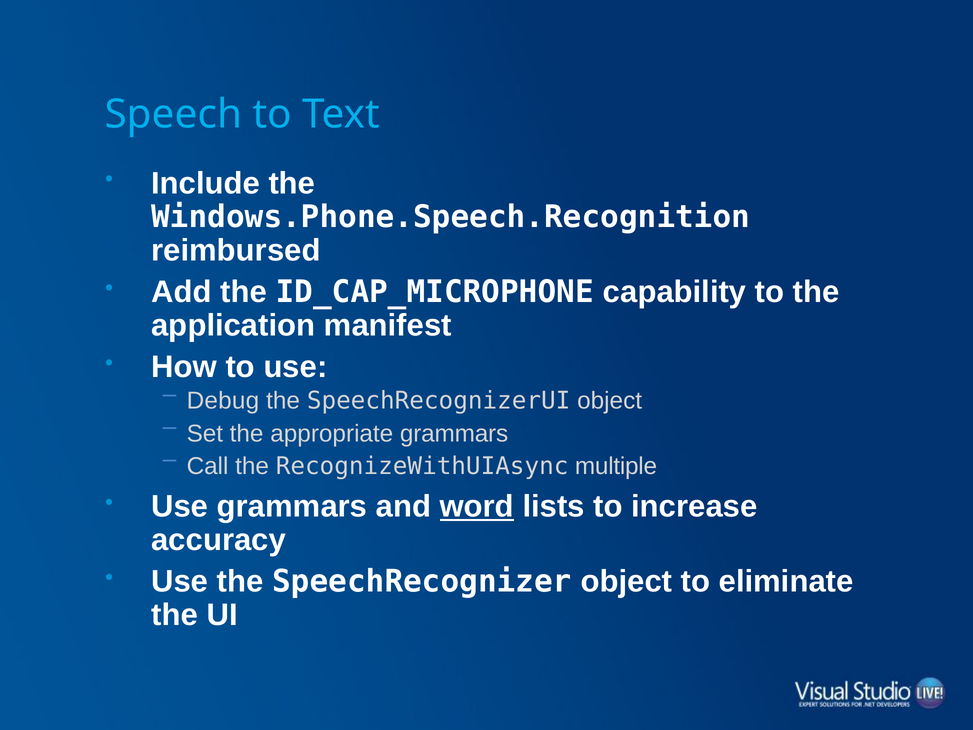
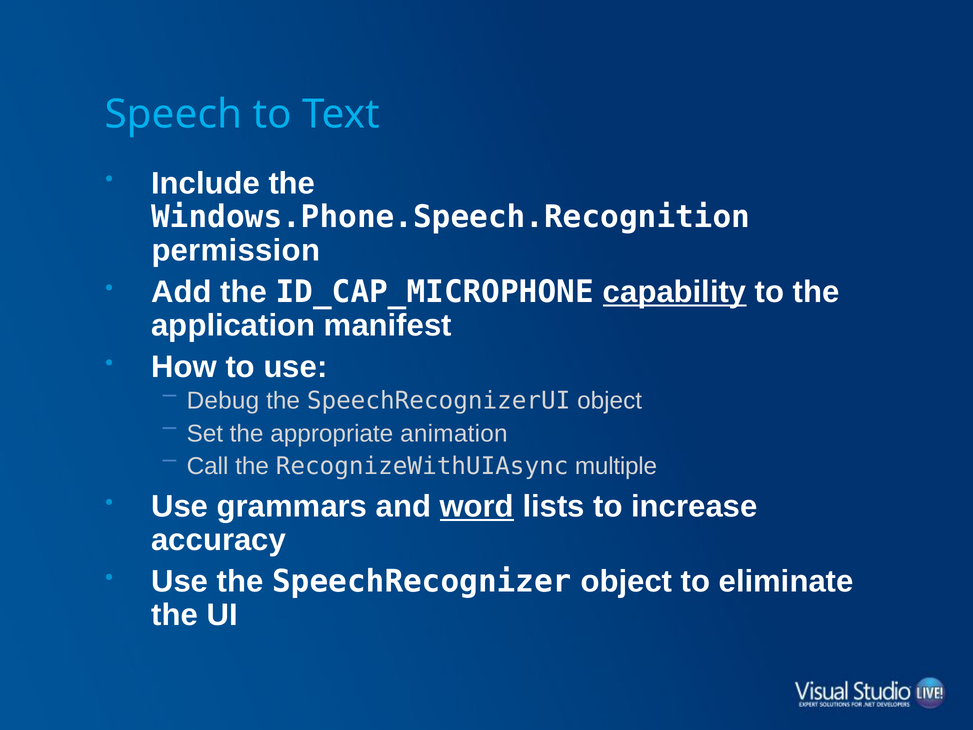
reimbursed: reimbursed -> permission
capability underline: none -> present
appropriate grammars: grammars -> animation
